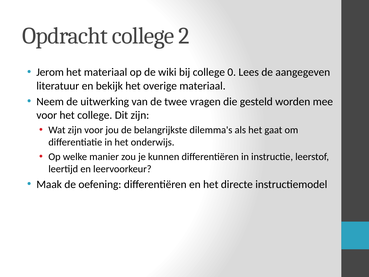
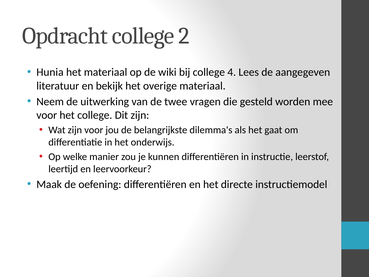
Jerom: Jerom -> Hunia
0: 0 -> 4
